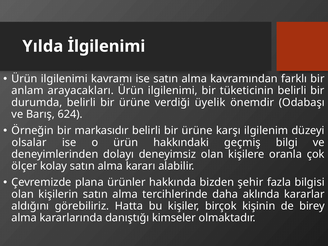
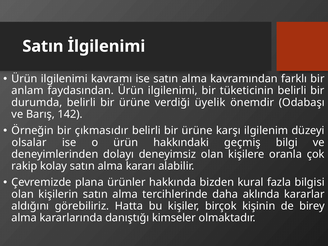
Yılda at (43, 46): Yılda -> Satın
arayacakları: arayacakları -> faydasından
624: 624 -> 142
markasıdır: markasıdır -> çıkmasıdır
ölçer: ölçer -> rakip
şehir: şehir -> kural
